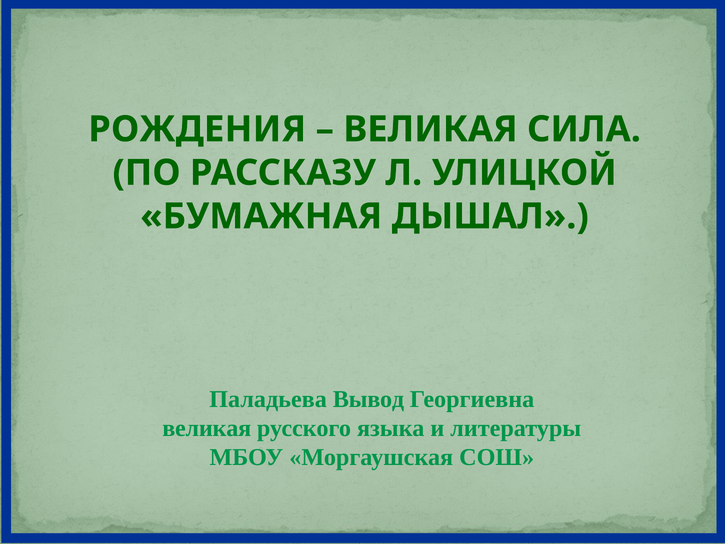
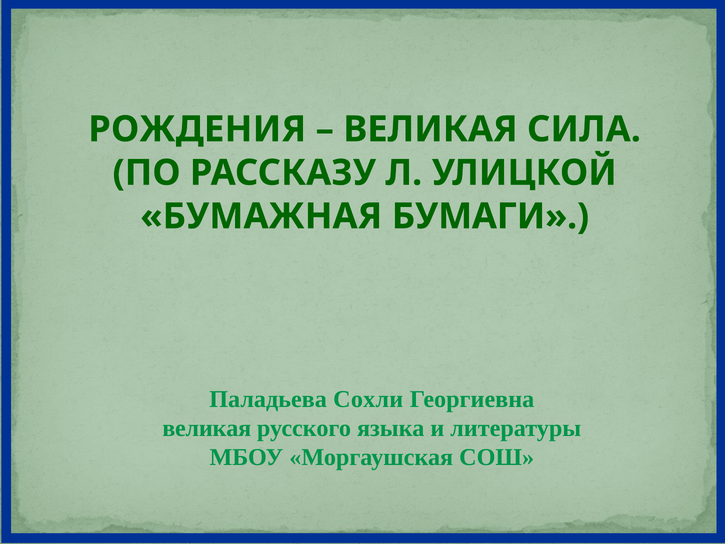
ДЫШАЛ: ДЫШАЛ -> БУМАГИ
Вывод: Вывод -> Сохли
